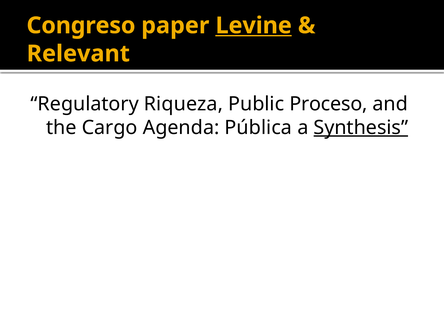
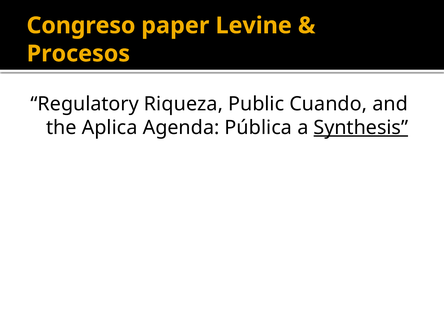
Levine underline: present -> none
Relevant: Relevant -> Procesos
Proceso: Proceso -> Cuando
Cargo: Cargo -> Aplica
